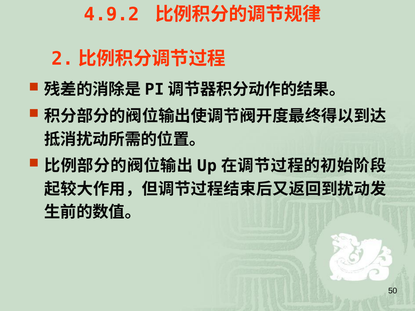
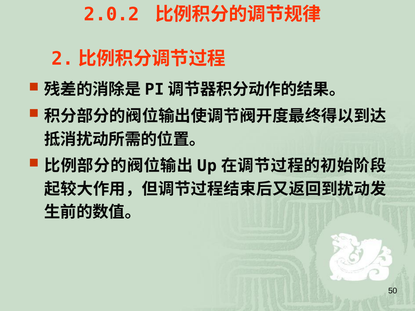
4.9.2: 4.9.2 -> 2.0.2
